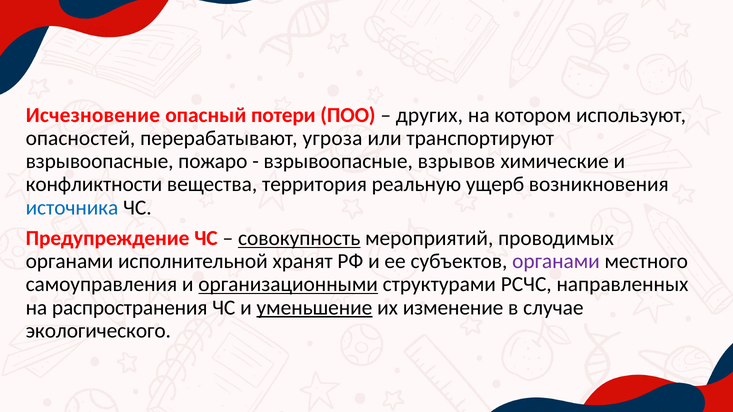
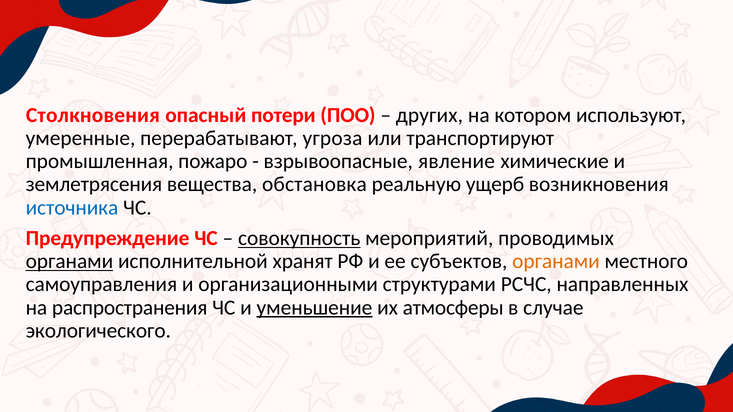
Исчезновение: Исчезновение -> Столкновения
опасностей: опасностей -> умеренные
взрывоопасные at (100, 161): взрывоопасные -> промышленная
взрывов: взрывов -> явление
конфликтности: конфликтности -> землетрясения
территория: территория -> обстановка
органами at (69, 261) underline: none -> present
органами at (556, 261) colour: purple -> orange
организационными underline: present -> none
изменение: изменение -> атмосферы
